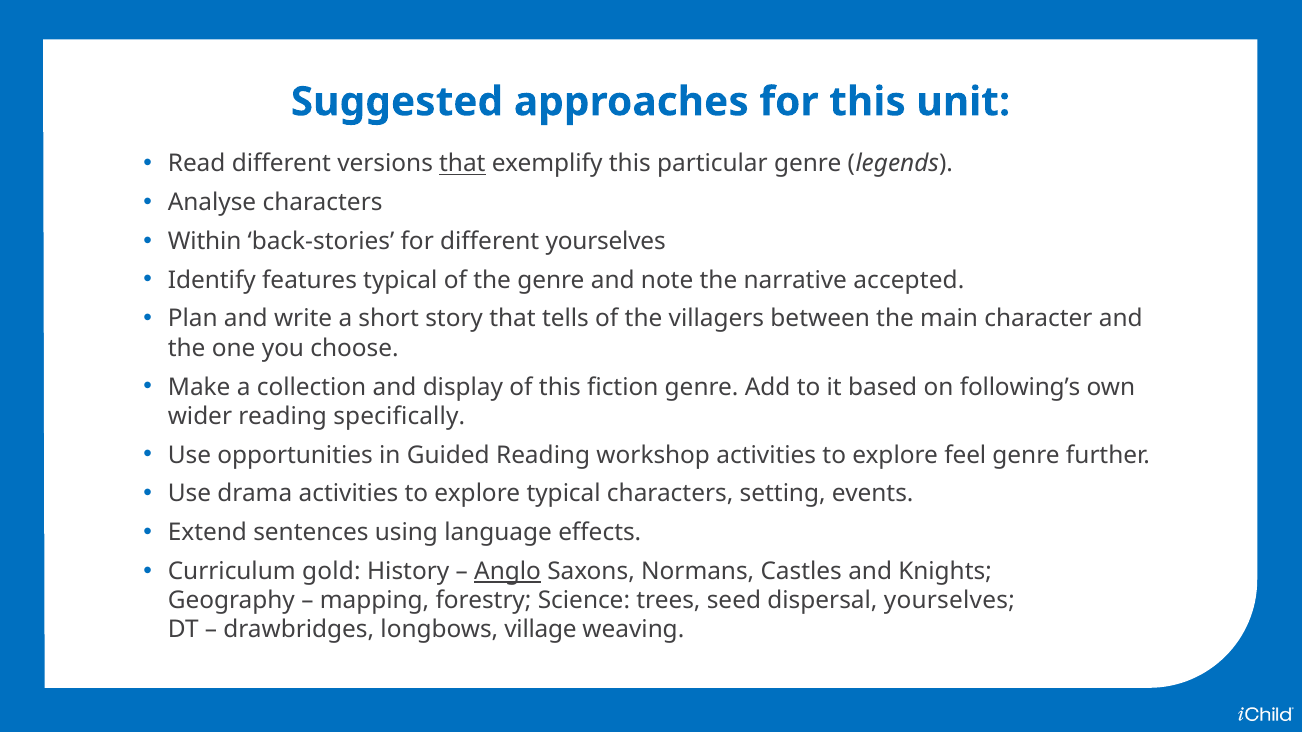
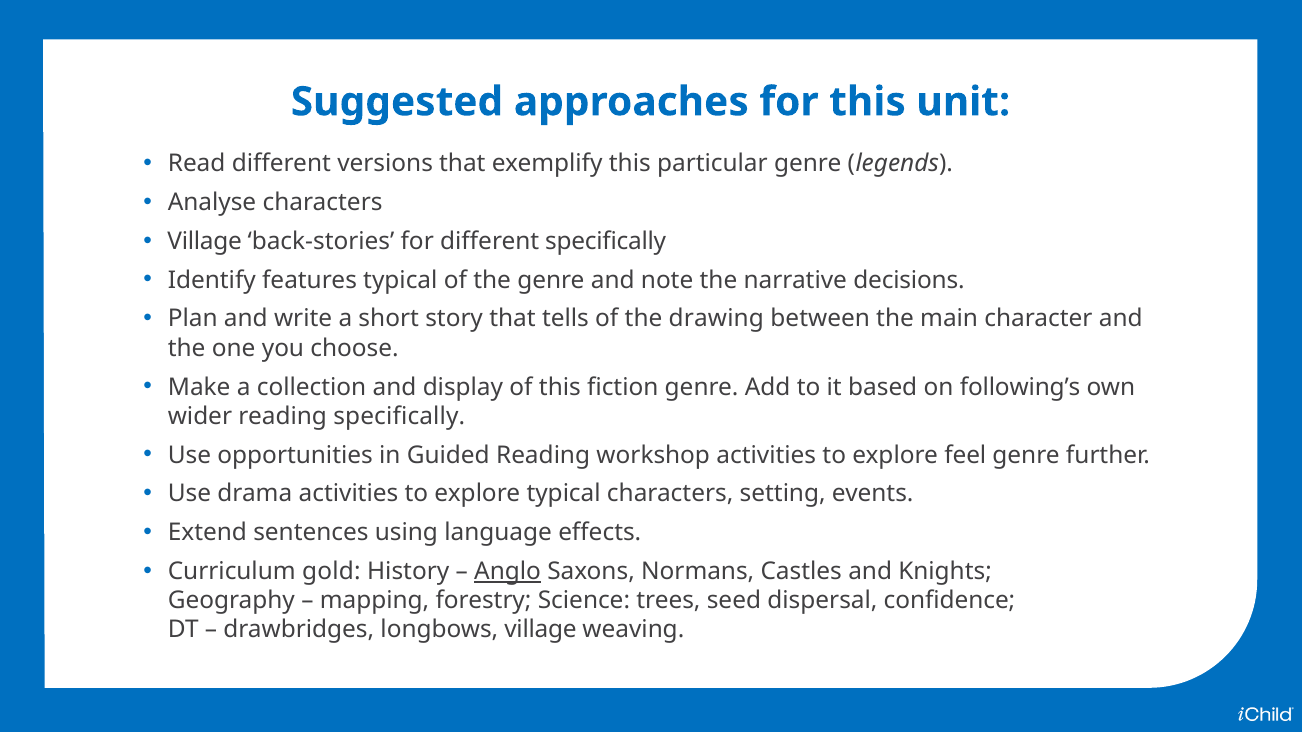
that at (462, 164) underline: present -> none
Within at (205, 241): Within -> Village
different yourselves: yourselves -> specifically
accepted: accepted -> decisions
villagers: villagers -> drawing
dispersal yourselves: yourselves -> confidence
